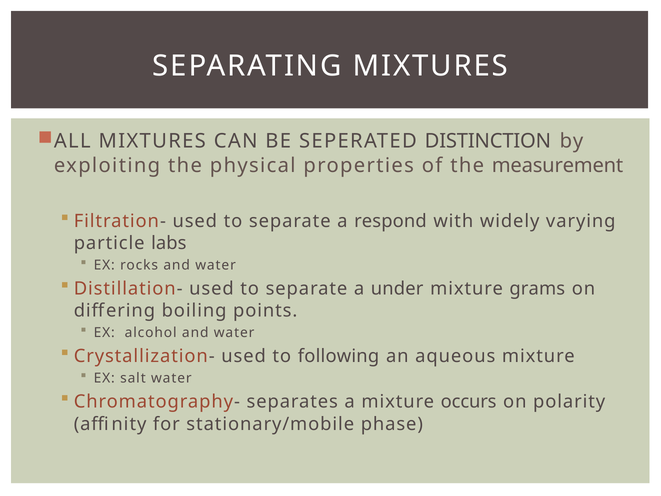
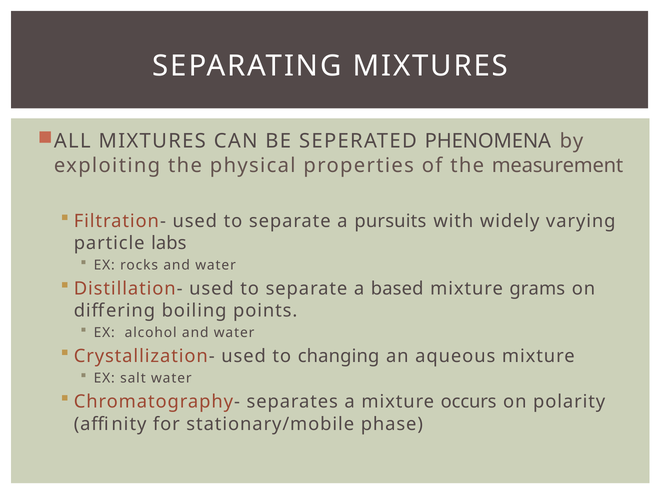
DISTINCTION: DISTINCTION -> PHENOMENA
respond: respond -> pursuits
under: under -> based
following: following -> changing
